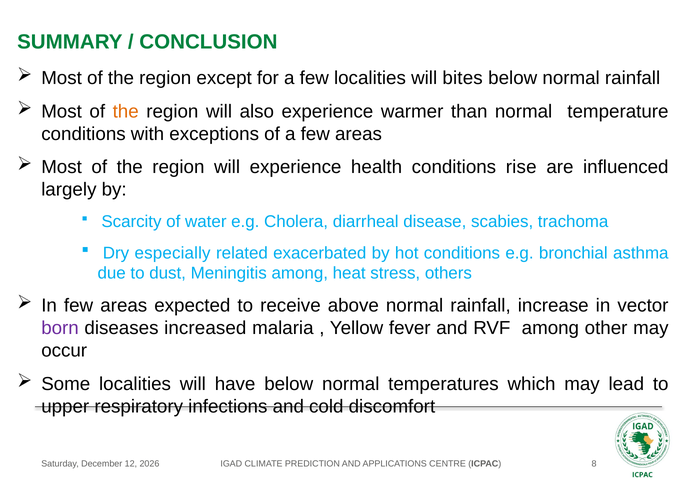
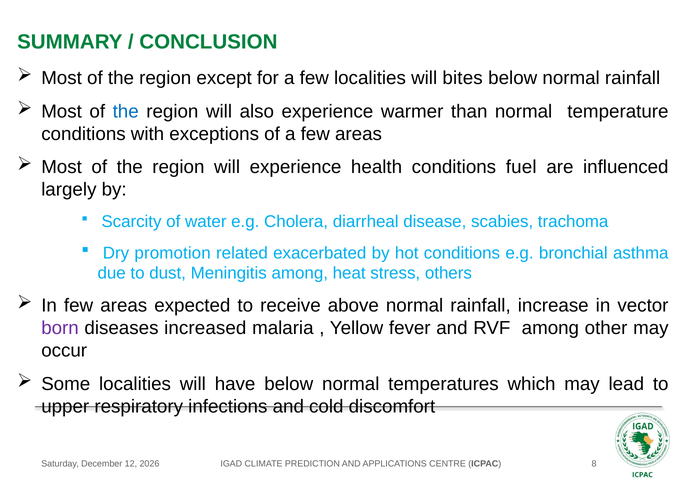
the at (126, 111) colour: orange -> blue
rise: rise -> fuel
especially: especially -> promotion
